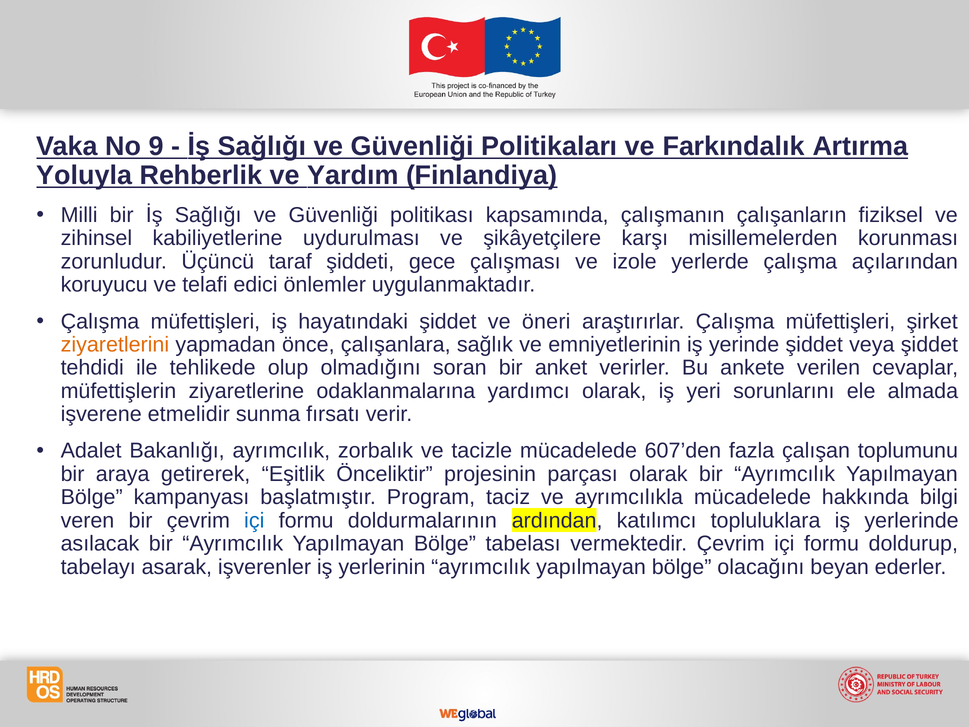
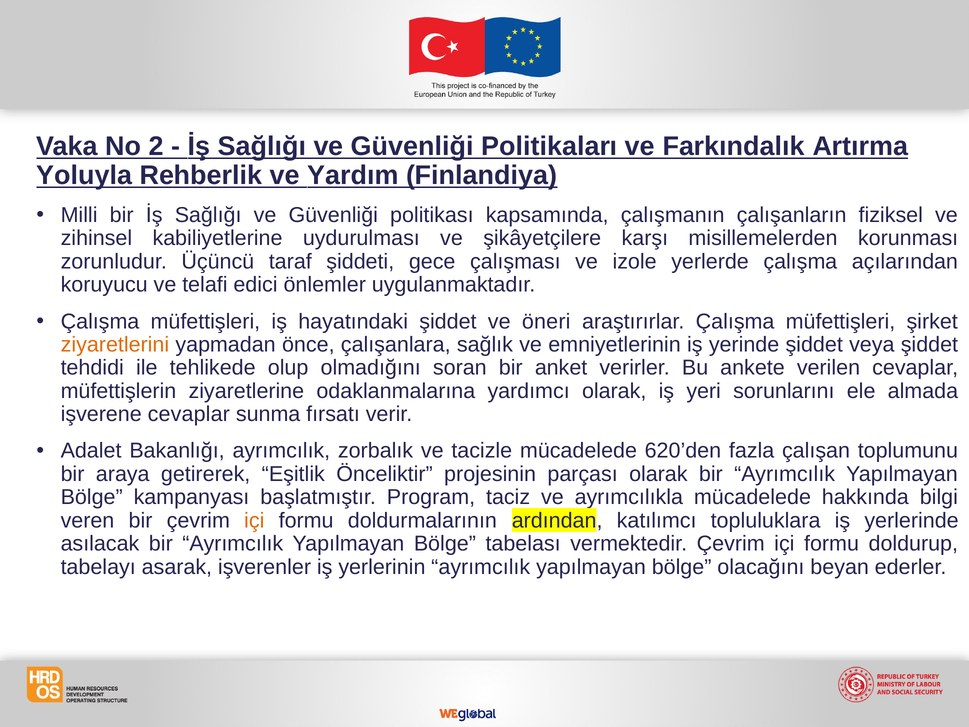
9: 9 -> 2
işverene etmelidir: etmelidir -> cevaplar
607’den: 607’den -> 620’den
içi at (254, 520) colour: blue -> orange
